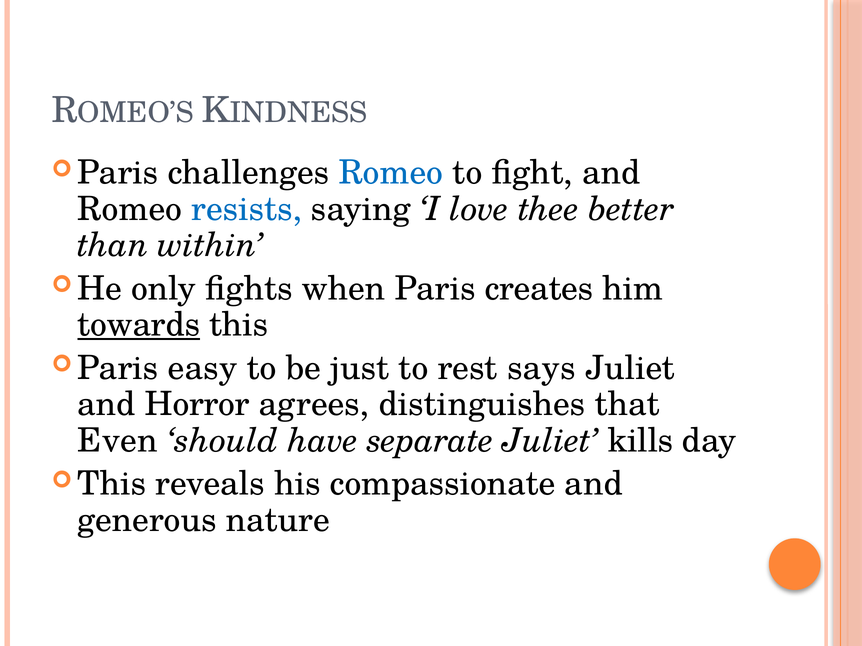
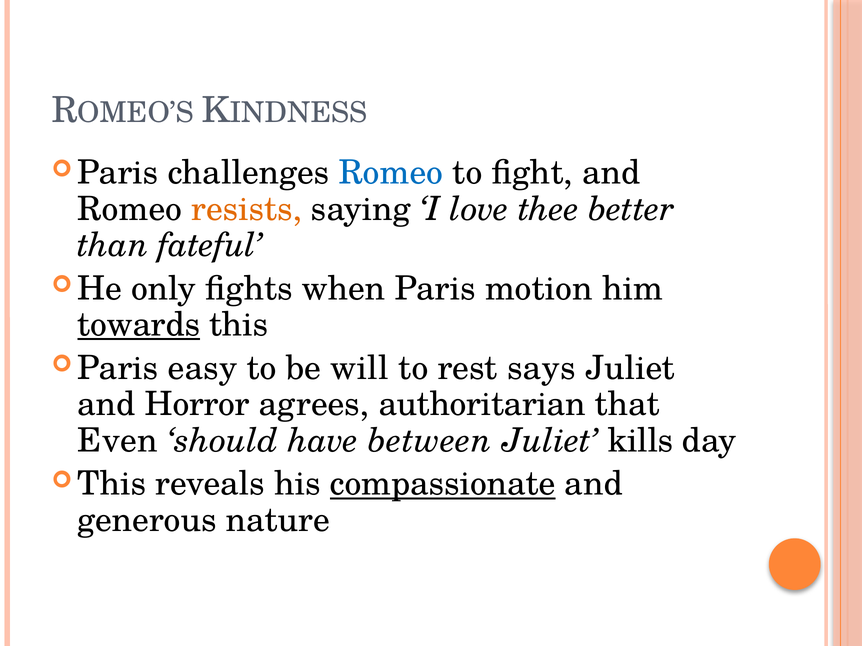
resists colour: blue -> orange
within: within -> fateful
creates: creates -> motion
just: just -> will
distinguishes: distinguishes -> authoritarian
separate: separate -> between
compassionate underline: none -> present
